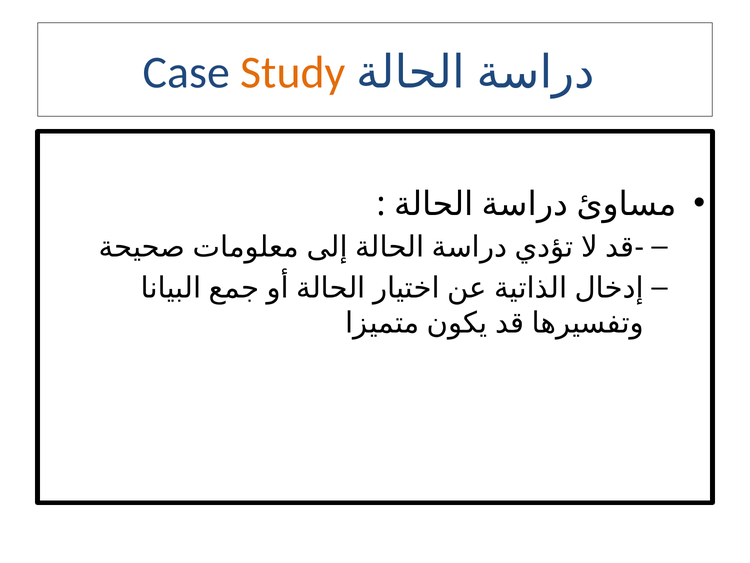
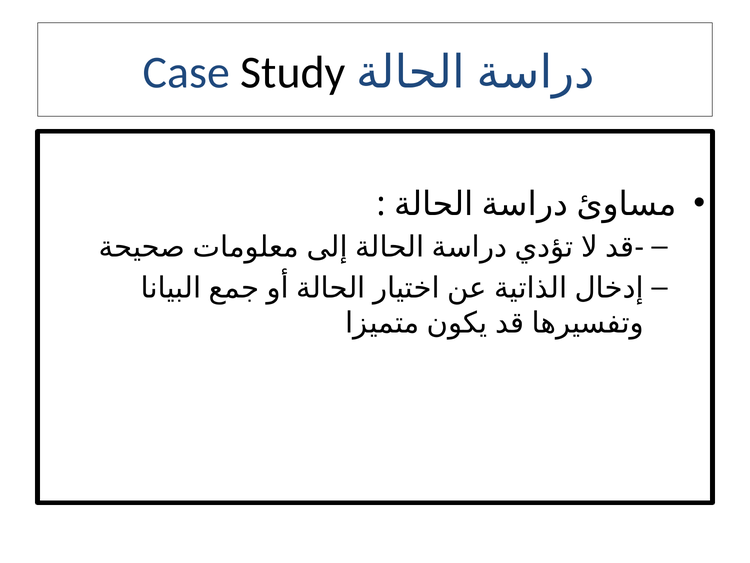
Study colour: orange -> black
